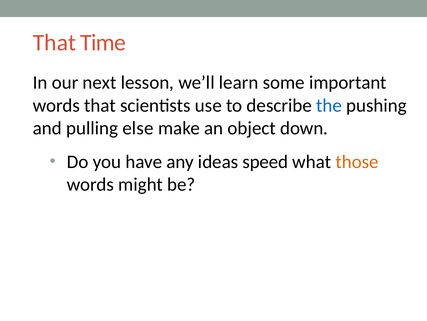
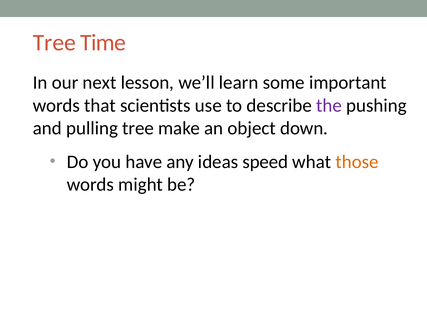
That at (54, 43): That -> Tree
the colour: blue -> purple
pulling else: else -> tree
